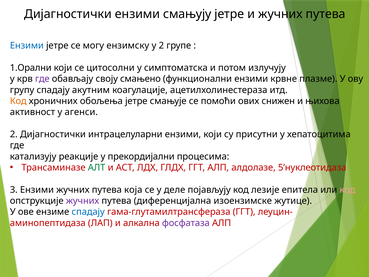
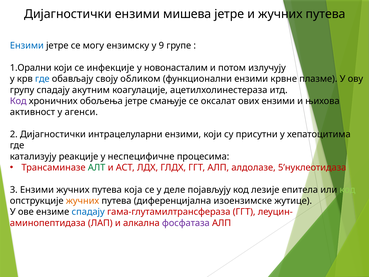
смањују: смањују -> мишева
у 2: 2 -> 9
цитосолни: цитосолни -> инфекције
симптоматска: симптоматска -> новонасталим
где at (42, 79) colour: purple -> blue
смањено: смањено -> обликом
Код at (18, 101) colour: orange -> purple
помоћи: помоћи -> оксалат
ових снижен: снижен -> ензими
прекордијални: прекордијални -> неспецифичне
код at (347, 190) colour: pink -> light green
жучних at (83, 201) colour: purple -> orange
